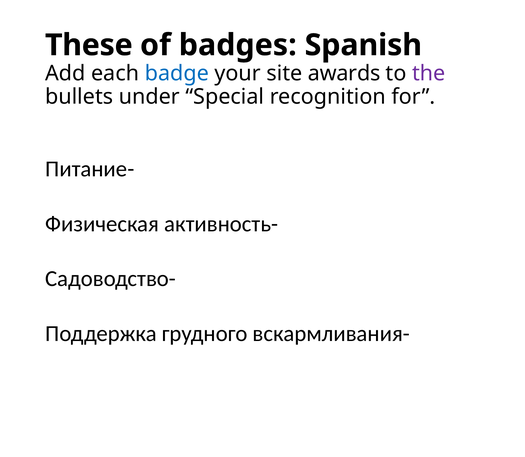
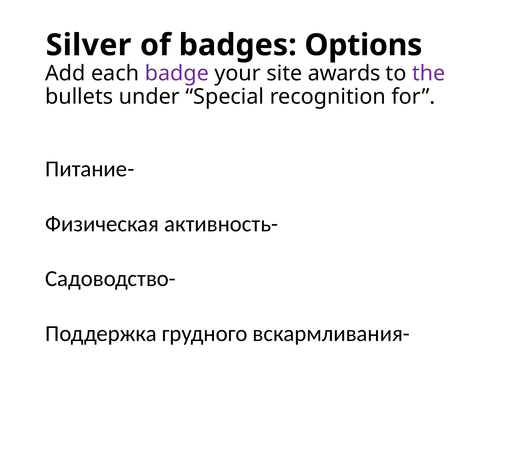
These: These -> Silver
Spanish: Spanish -> Options
badge colour: blue -> purple
